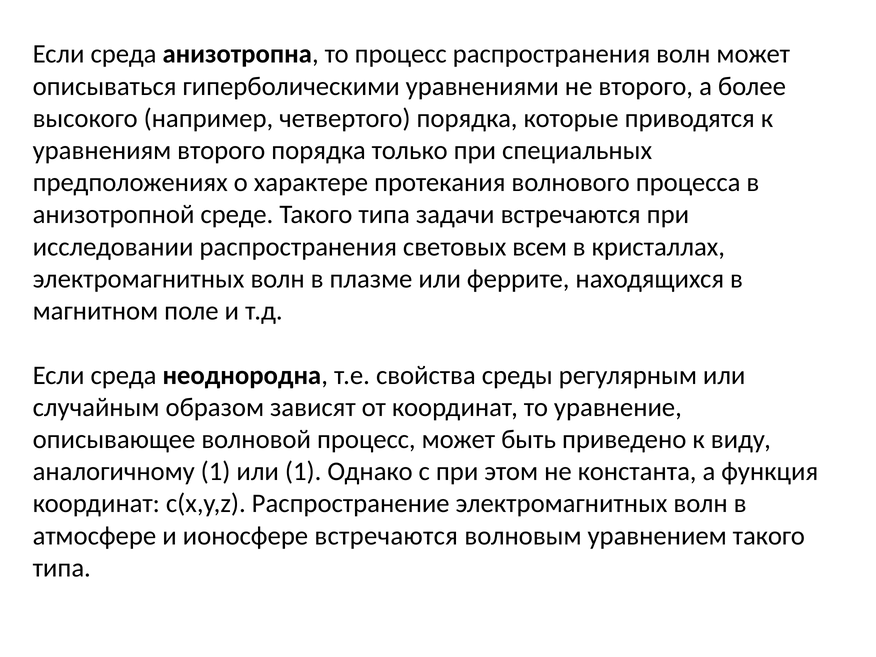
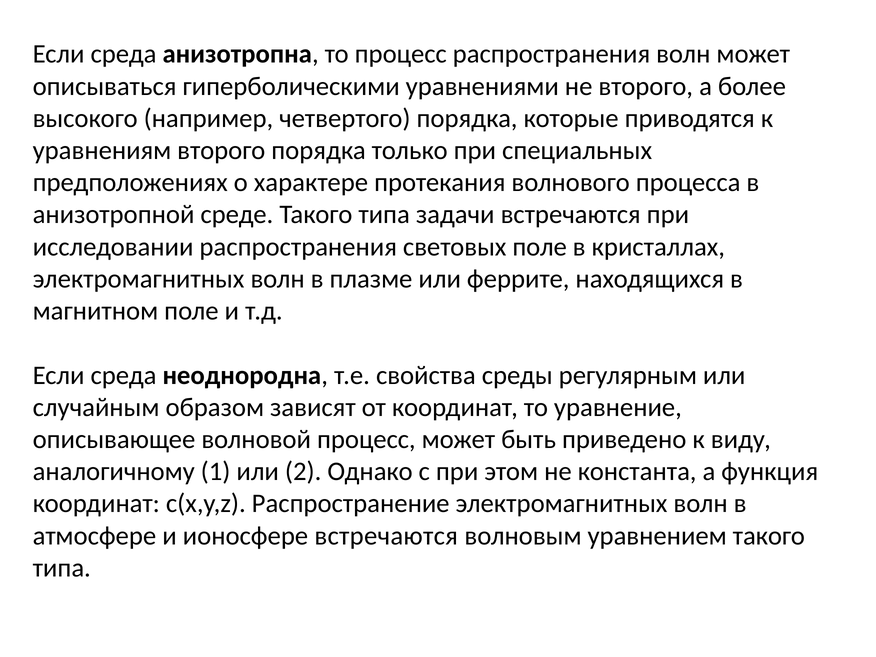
световых всем: всем -> поле
или 1: 1 -> 2
